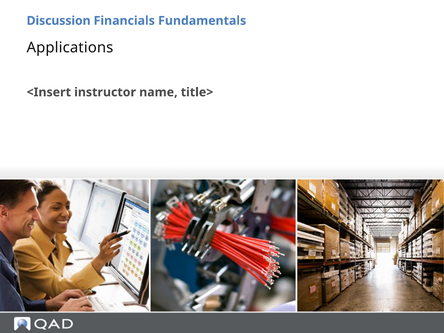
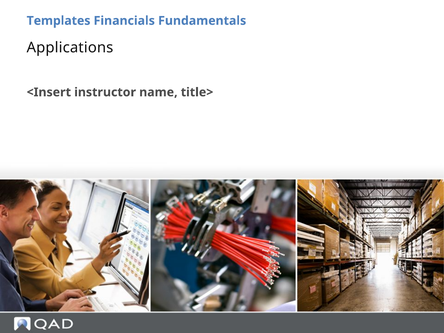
Discussion: Discussion -> Templates
